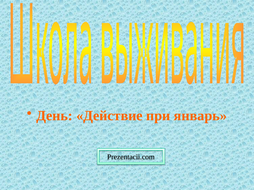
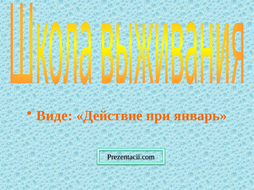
День: День -> Виде
